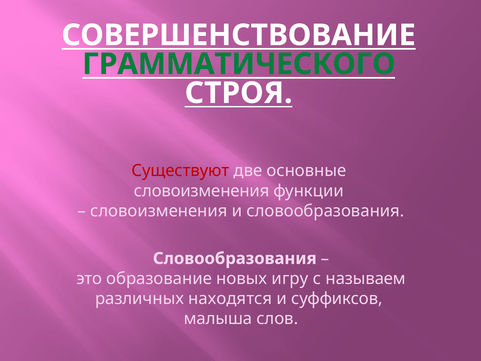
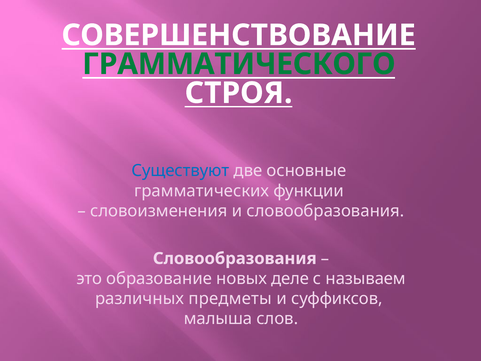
Существуют colour: red -> blue
словоизменения at (202, 191): словоизменения -> грамматических
игру: игру -> деле
находятся: находятся -> предметы
